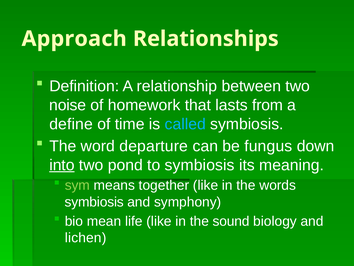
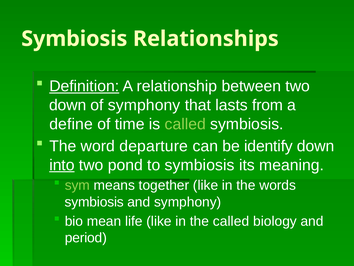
Approach at (74, 39): Approach -> Symbiosis
Definition underline: none -> present
noise at (68, 105): noise -> down
of homework: homework -> symphony
called at (185, 124) colour: light blue -> light green
fungus: fungus -> identify
the sound: sound -> called
lichen: lichen -> period
